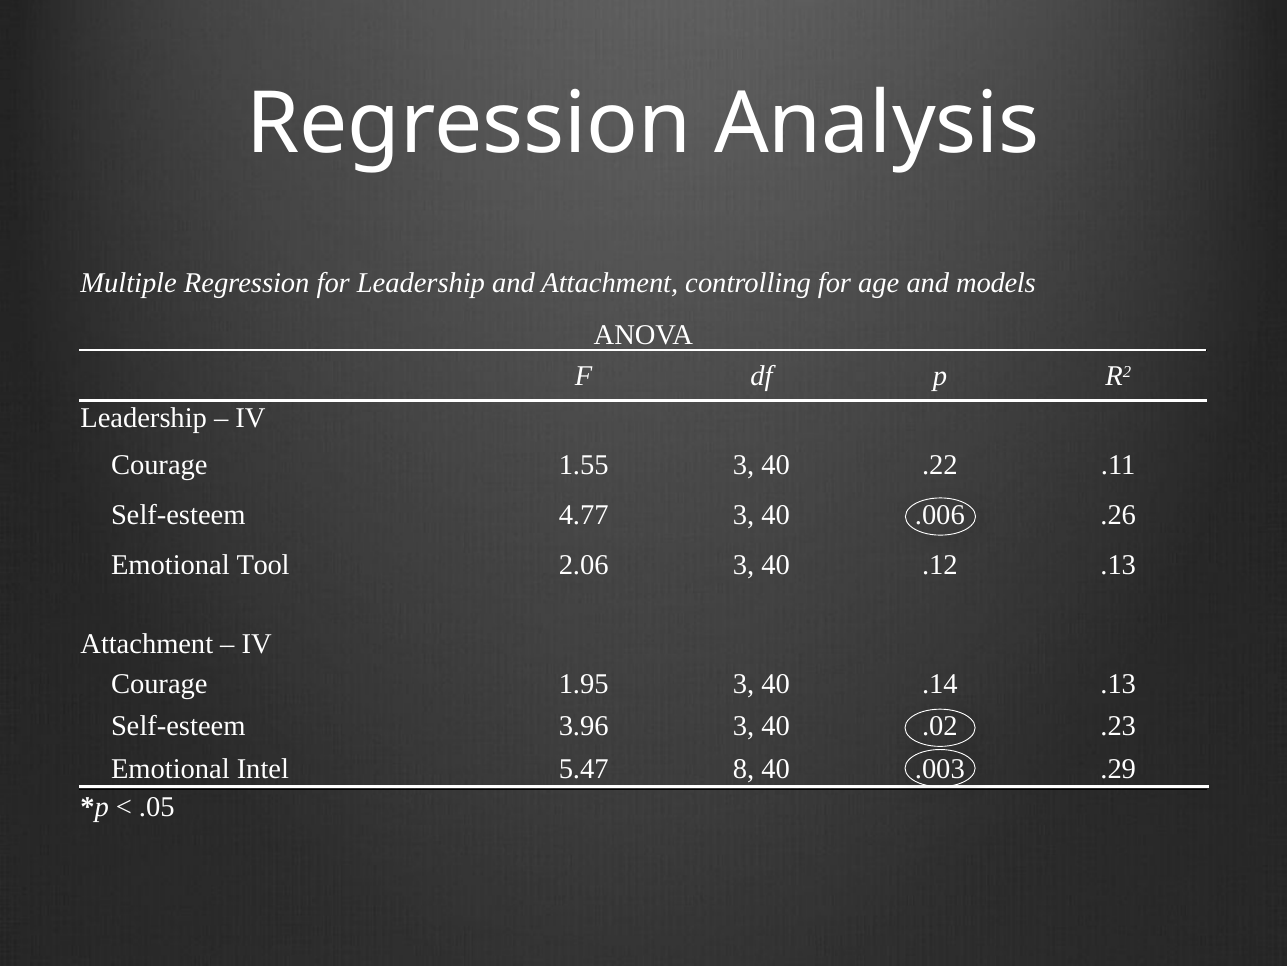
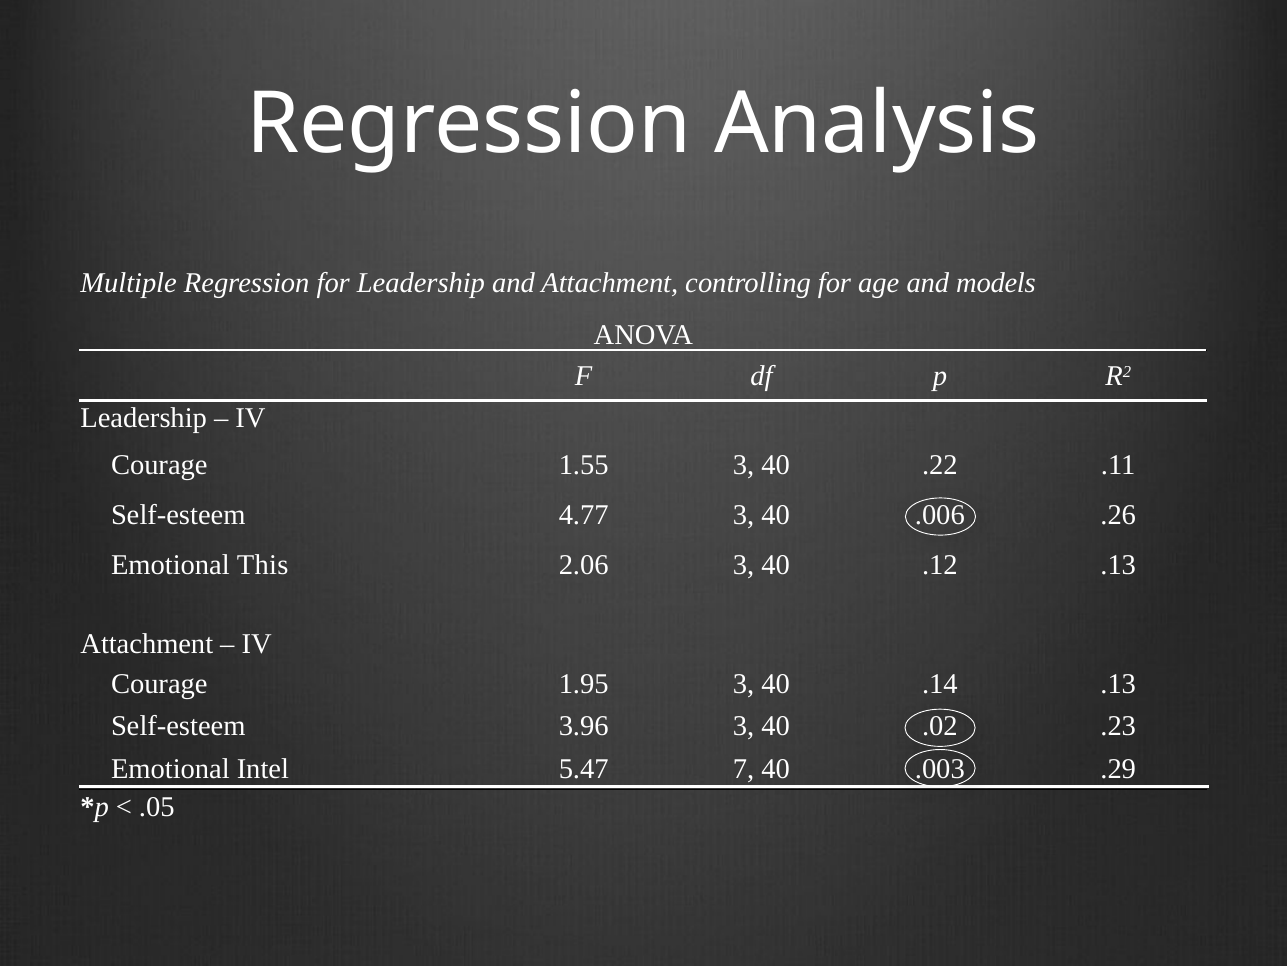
Tool: Tool -> This
8: 8 -> 7
